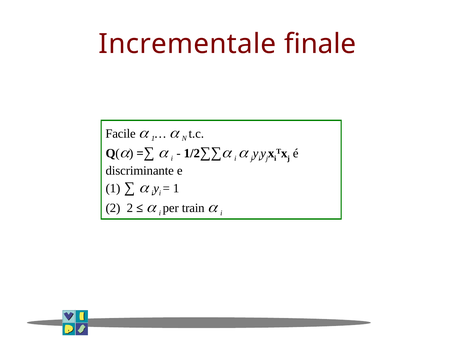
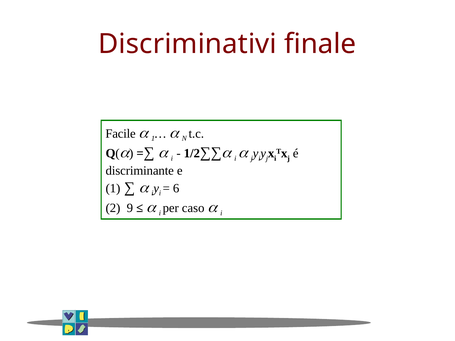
Incrementale: Incrementale -> Discriminativi
1 at (176, 188): 1 -> 6
2 2: 2 -> 9
train: train -> caso
